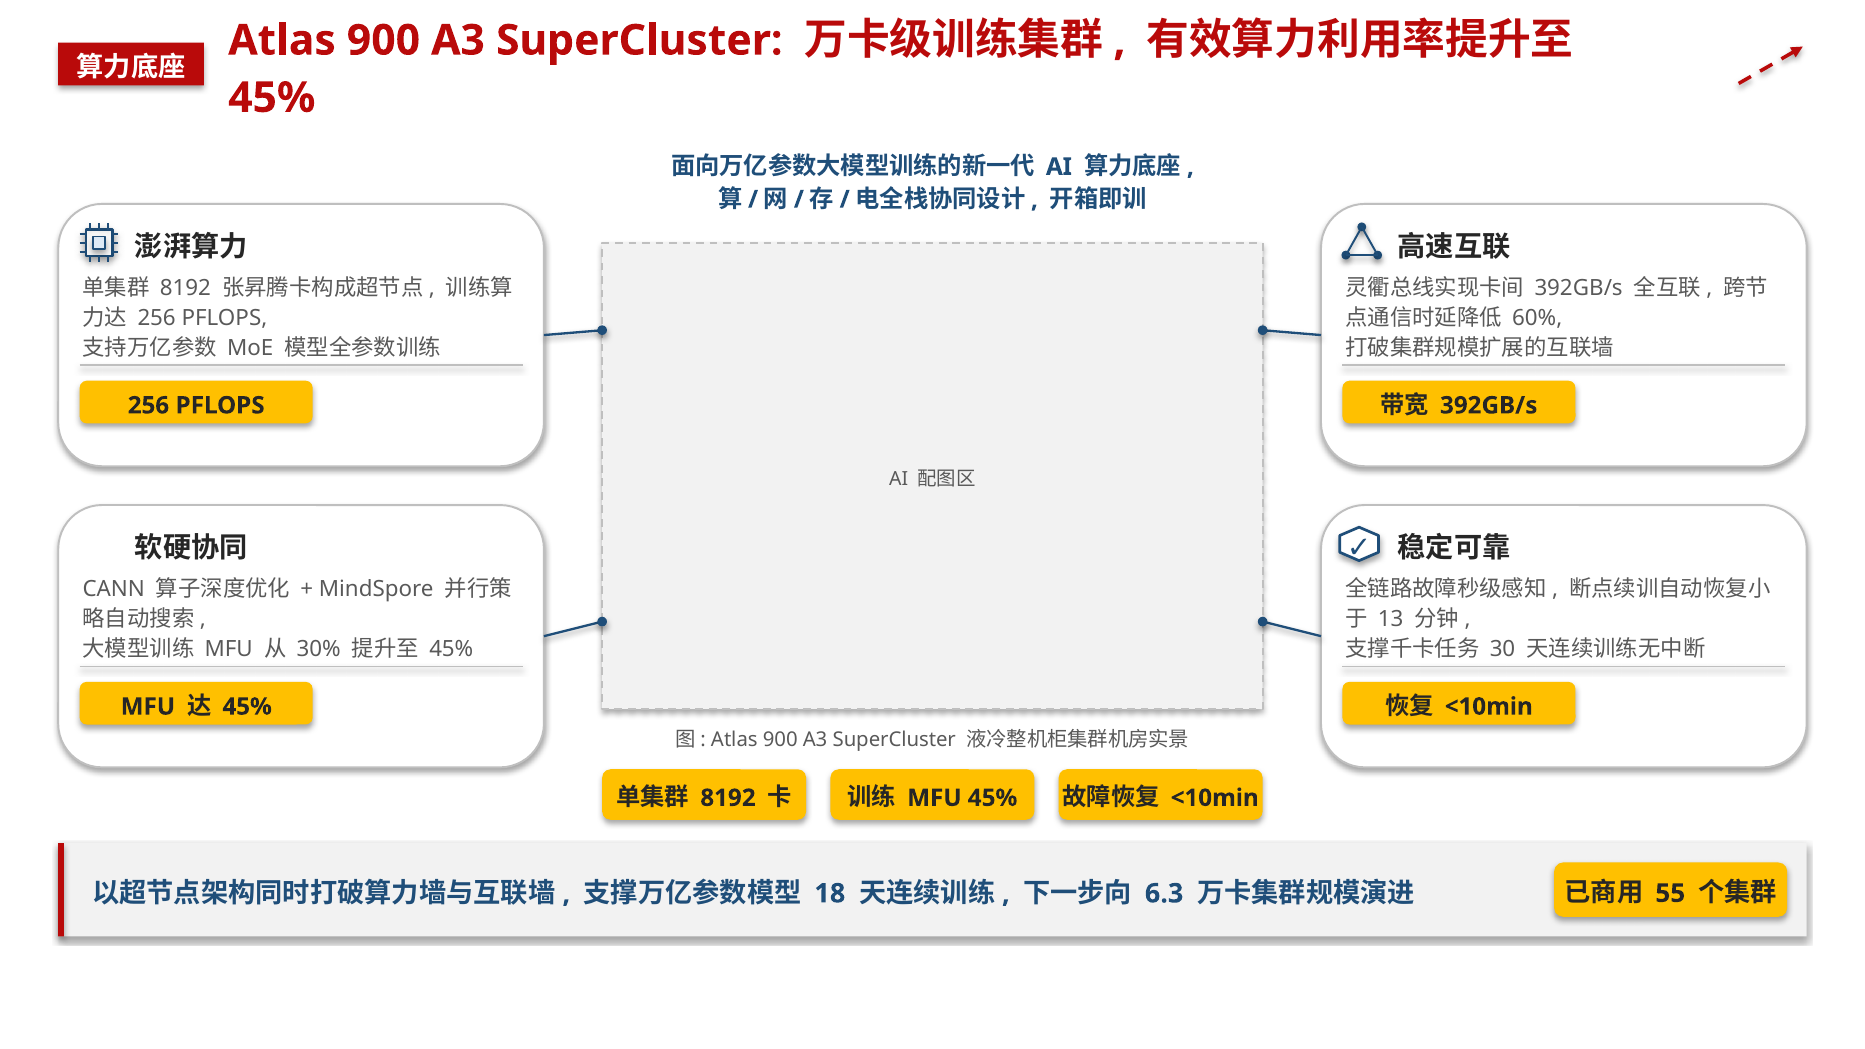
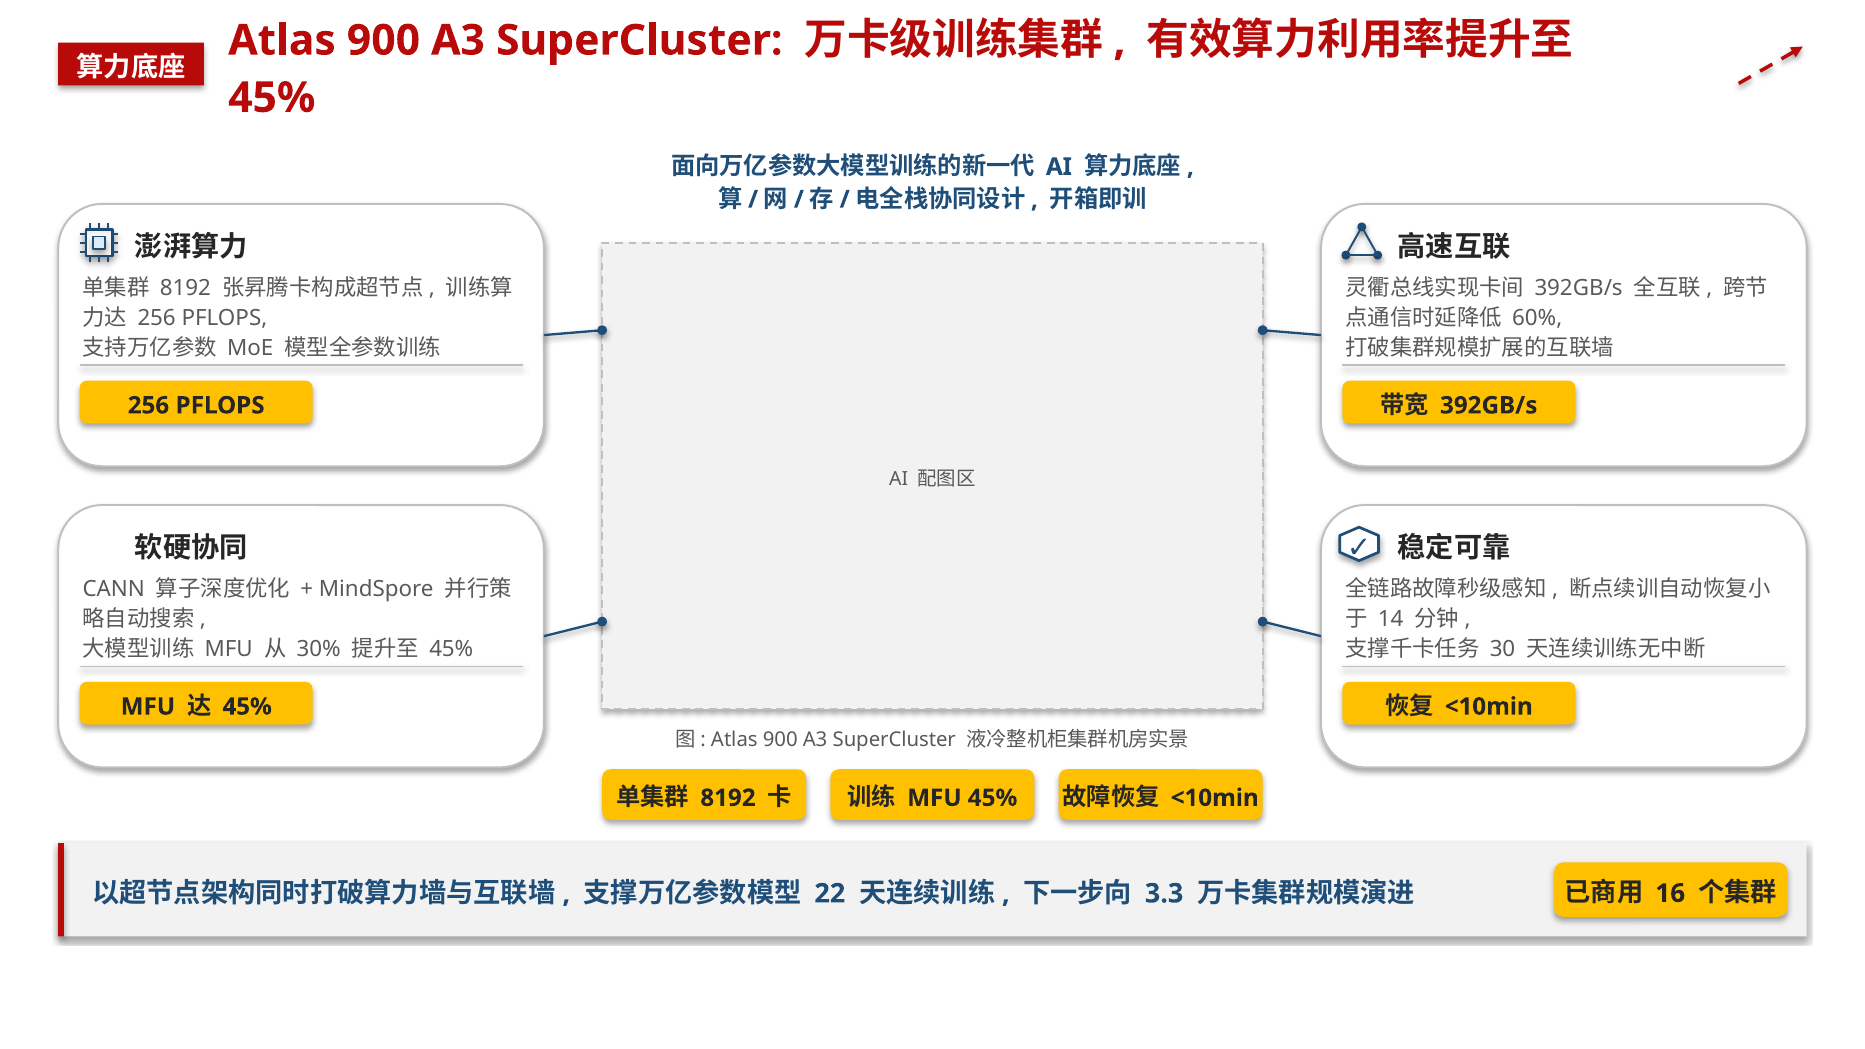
13: 13 -> 14
18: 18 -> 22
6.3: 6.3 -> 3.3
55: 55 -> 16
